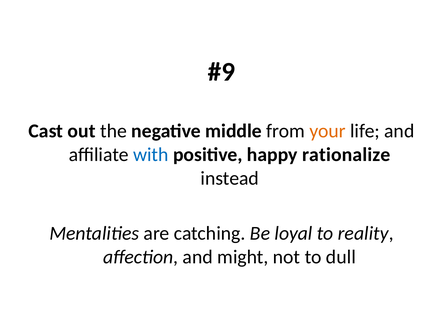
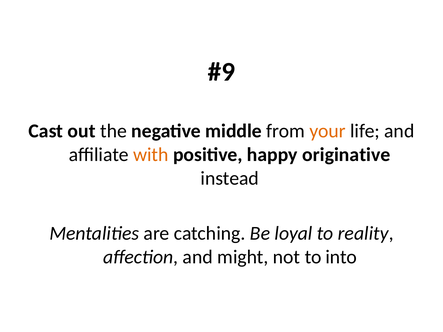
with colour: blue -> orange
rationalize: rationalize -> originative
dull: dull -> into
